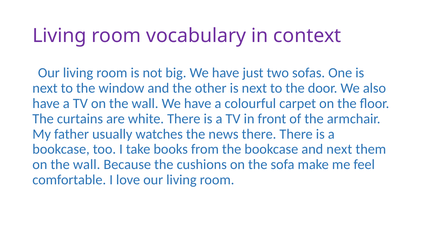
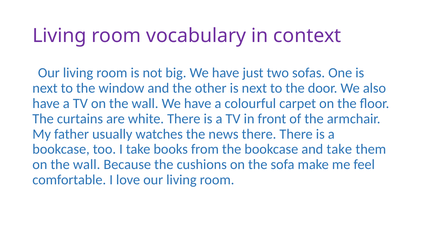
and next: next -> take
